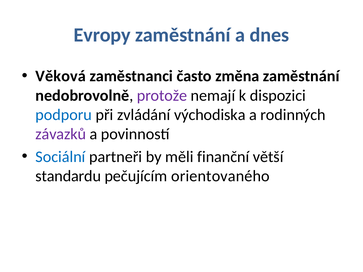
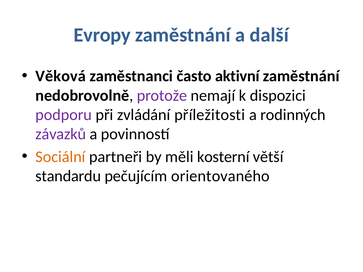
dnes: dnes -> další
změna: změna -> aktivní
podporu colour: blue -> purple
východiska: východiska -> příležitosti
Sociální colour: blue -> orange
finanční: finanční -> kosterní
